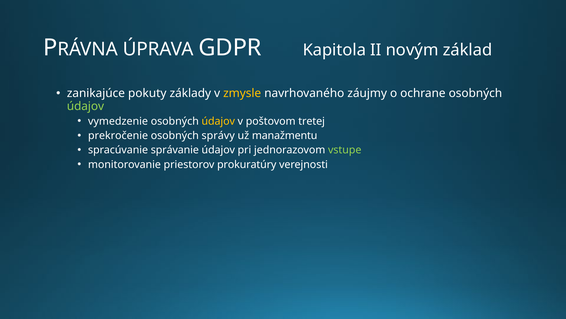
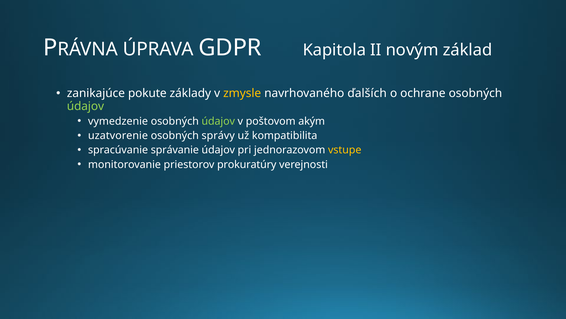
pokuty: pokuty -> pokute
záujmy: záujmy -> ďalších
údajov at (218, 121) colour: yellow -> light green
tretej: tretej -> akým
prekročenie: prekročenie -> uzatvorenie
manažmentu: manažmentu -> kompatibilita
vstupe colour: light green -> yellow
